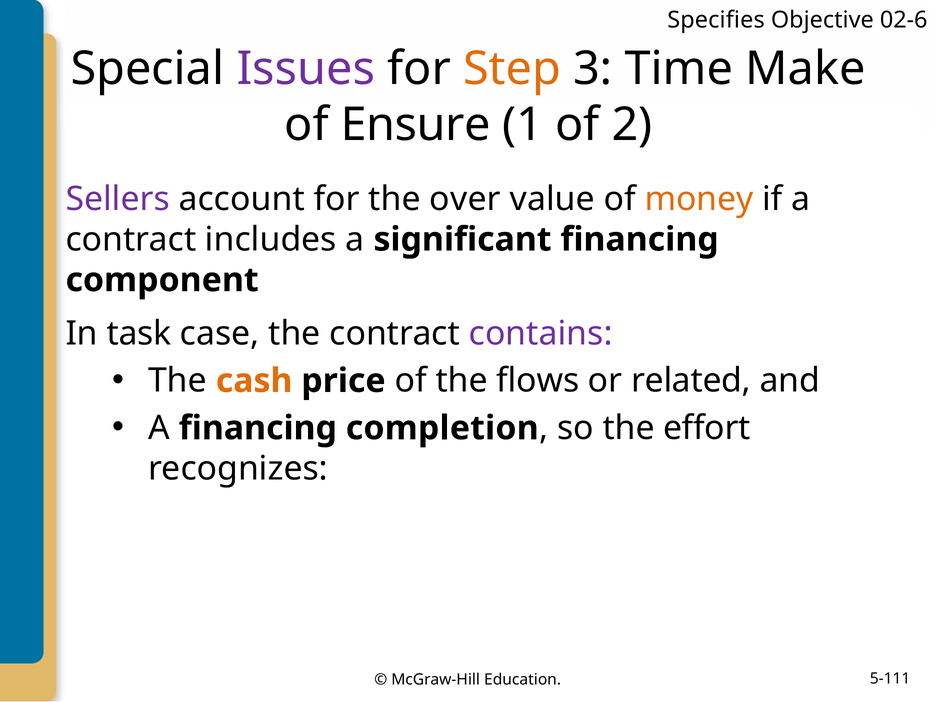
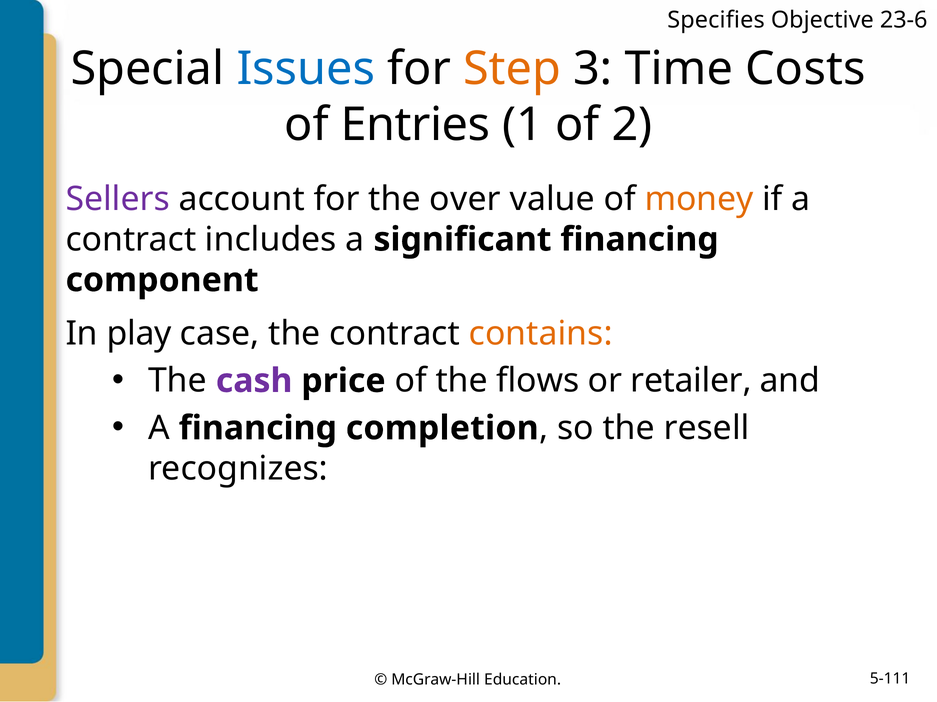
02-6: 02-6 -> 23-6
Issues colour: purple -> blue
Make: Make -> Costs
Ensure: Ensure -> Entries
task: task -> play
contains colour: purple -> orange
cash colour: orange -> purple
related: related -> retailer
effort: effort -> resell
